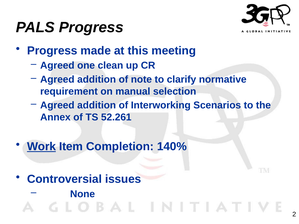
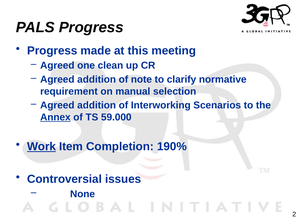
Annex underline: none -> present
52.261: 52.261 -> 59.000
140%: 140% -> 190%
